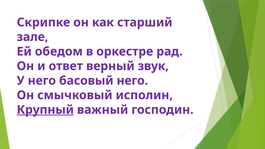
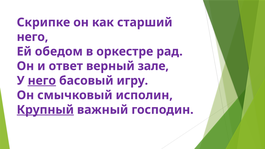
зале at (32, 37): зале -> него
звук: звук -> зале
него at (42, 81) underline: none -> present
басовый него: него -> игру
